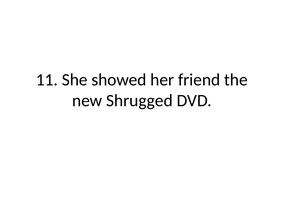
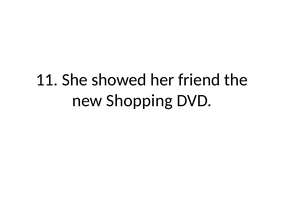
Shrugged: Shrugged -> Shopping
